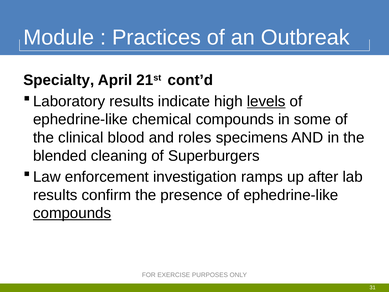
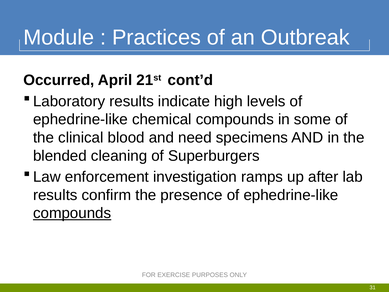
Specialty: Specialty -> Occurred
levels underline: present -> none
roles: roles -> need
